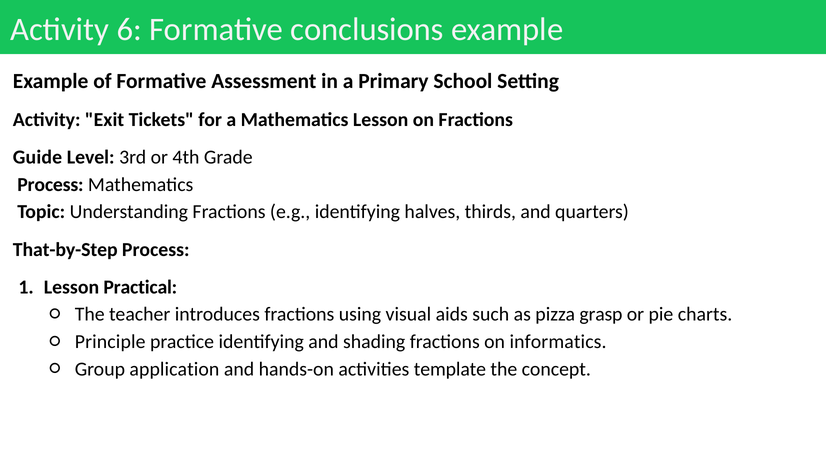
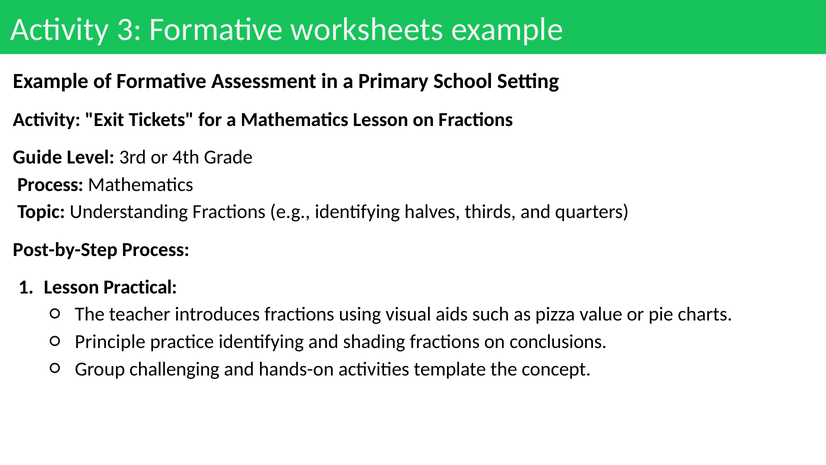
6: 6 -> 3
conclusions: conclusions -> worksheets
That-by-Step: That-by-Step -> Post-by-Step
grasp: grasp -> value
informatics: informatics -> conclusions
application: application -> challenging
